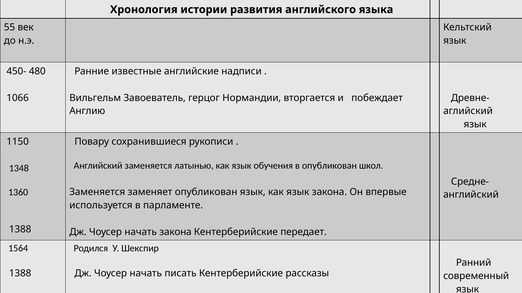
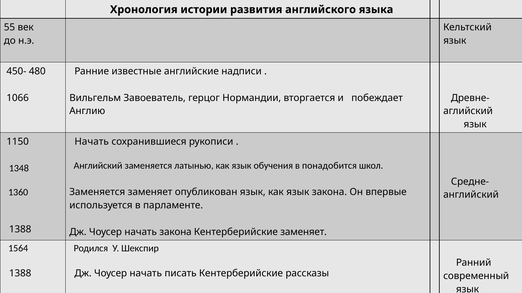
Повару at (92, 142): Повару -> Начать
в опубликован: опубликован -> понадобится
Кентерберийские передает: передает -> заменяет
